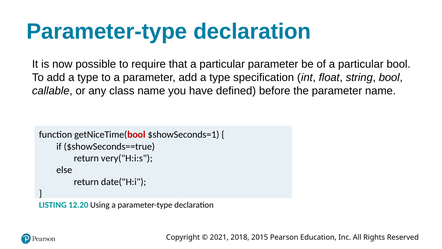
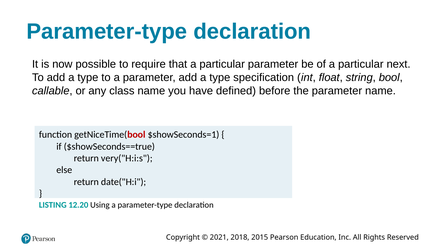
particular bool: bool -> next
